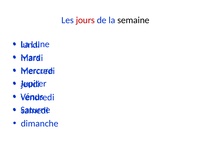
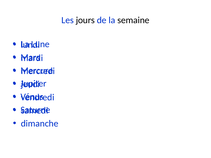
jours colour: red -> black
